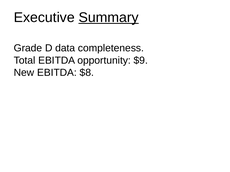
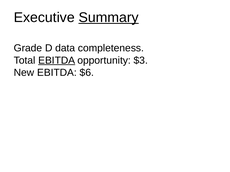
EBITDA at (57, 61) underline: none -> present
$9: $9 -> $3
$8: $8 -> $6
